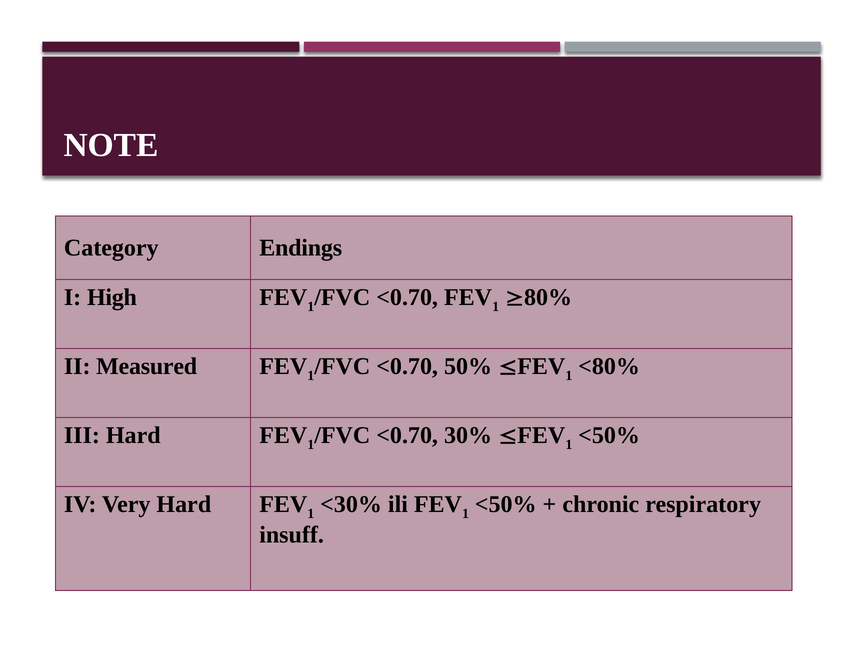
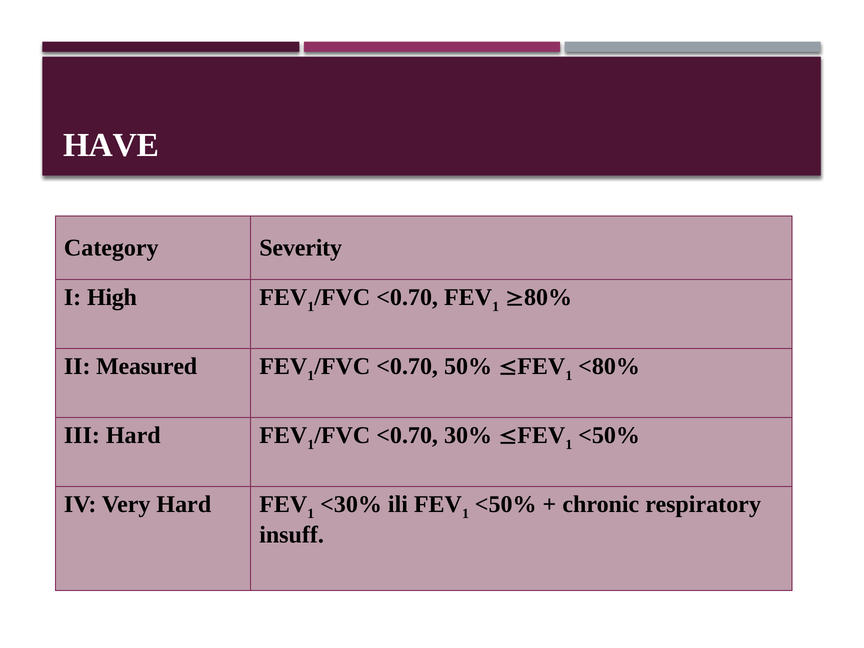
NOTE: NOTE -> HAVE
Endings: Endings -> Severity
